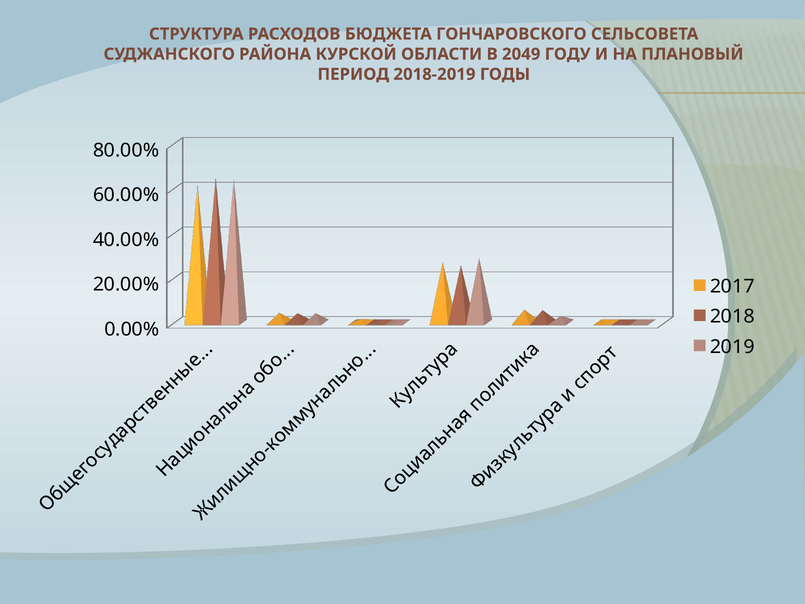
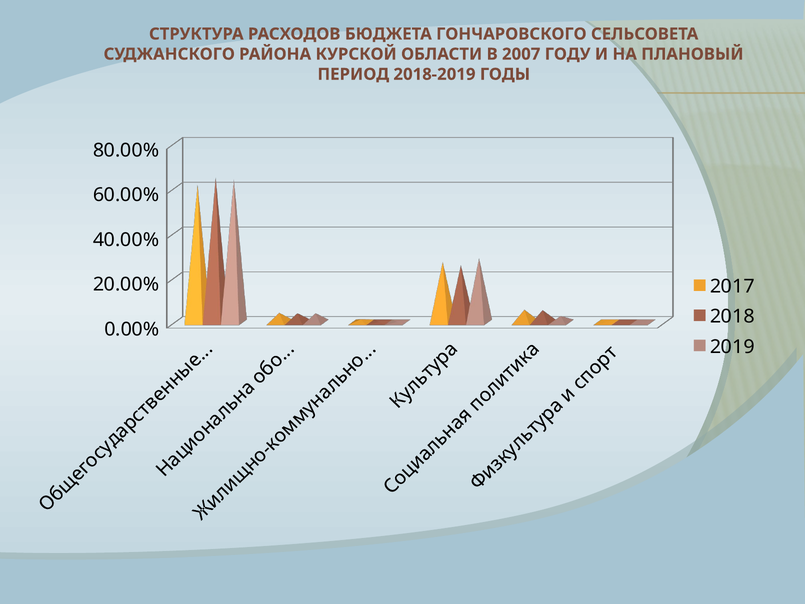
2049: 2049 -> 2007
